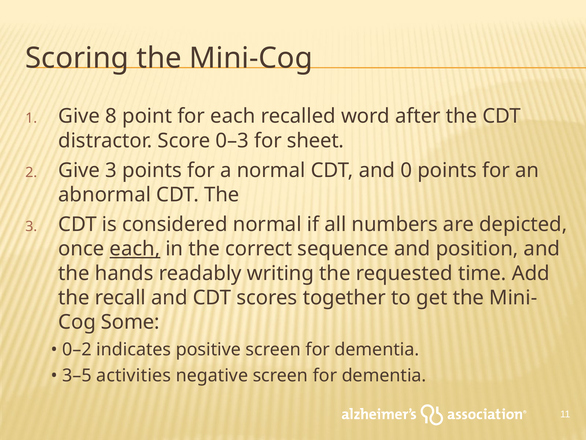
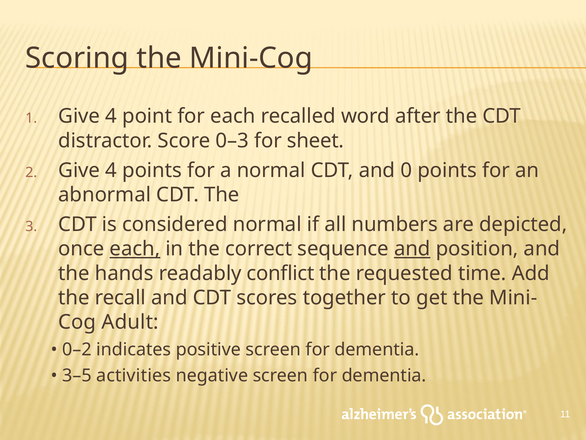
1 Give 8: 8 -> 4
2 Give 3: 3 -> 4
and at (412, 249) underline: none -> present
writing: writing -> conflict
Some: Some -> Adult
